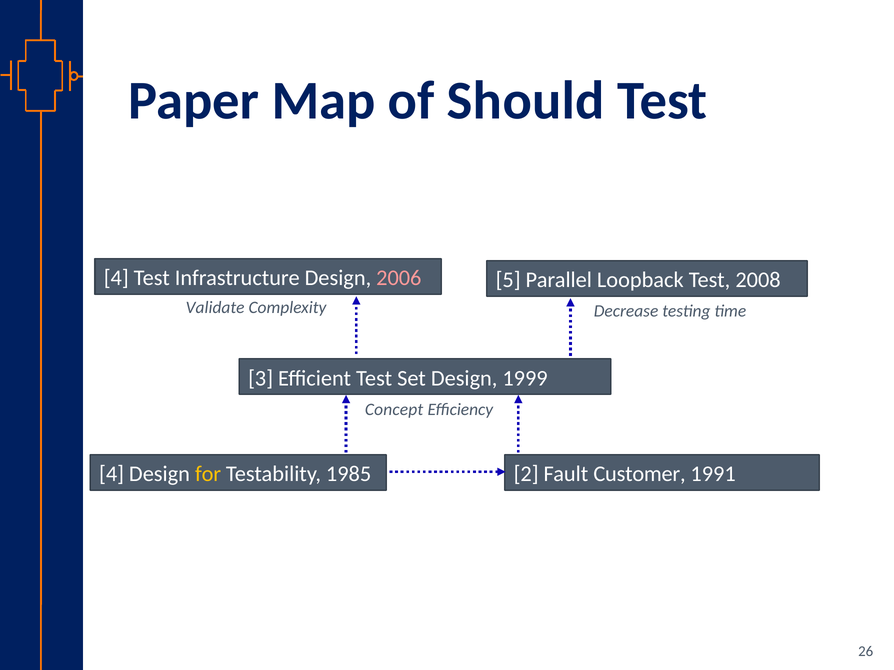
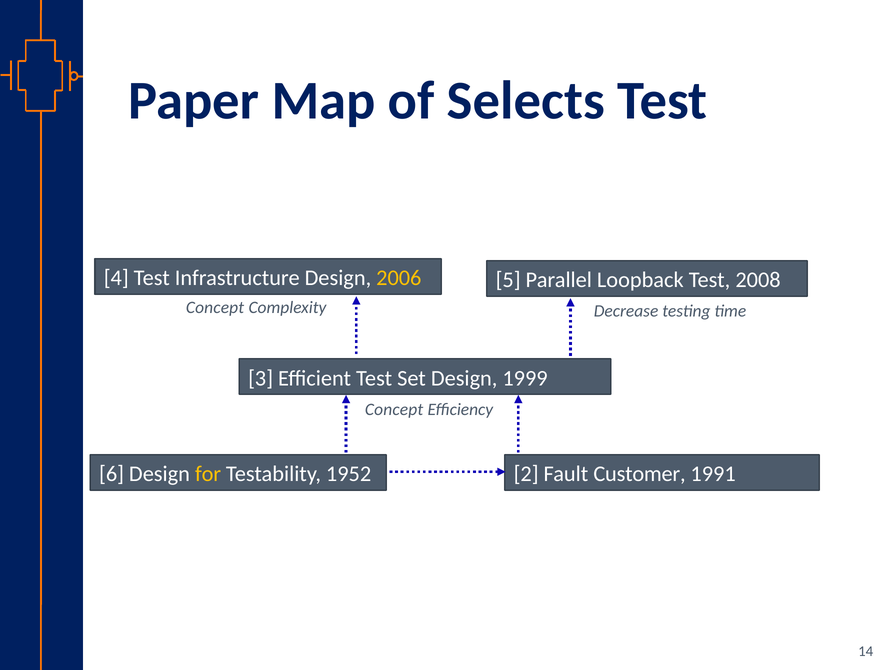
Should: Should -> Selects
2006 colour: pink -> yellow
Validate at (215, 308): Validate -> Concept
4 at (112, 474): 4 -> 6
1985: 1985 -> 1952
26: 26 -> 14
